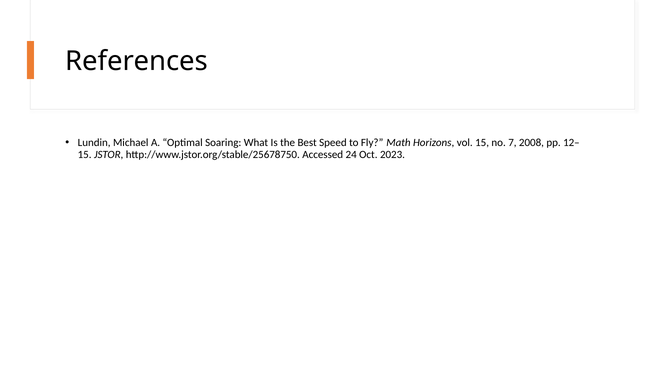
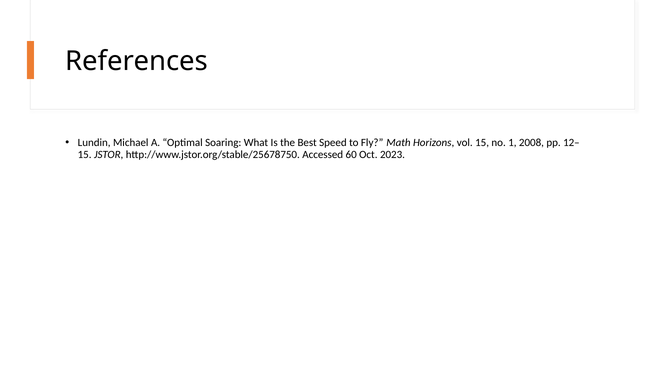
7: 7 -> 1
24: 24 -> 60
